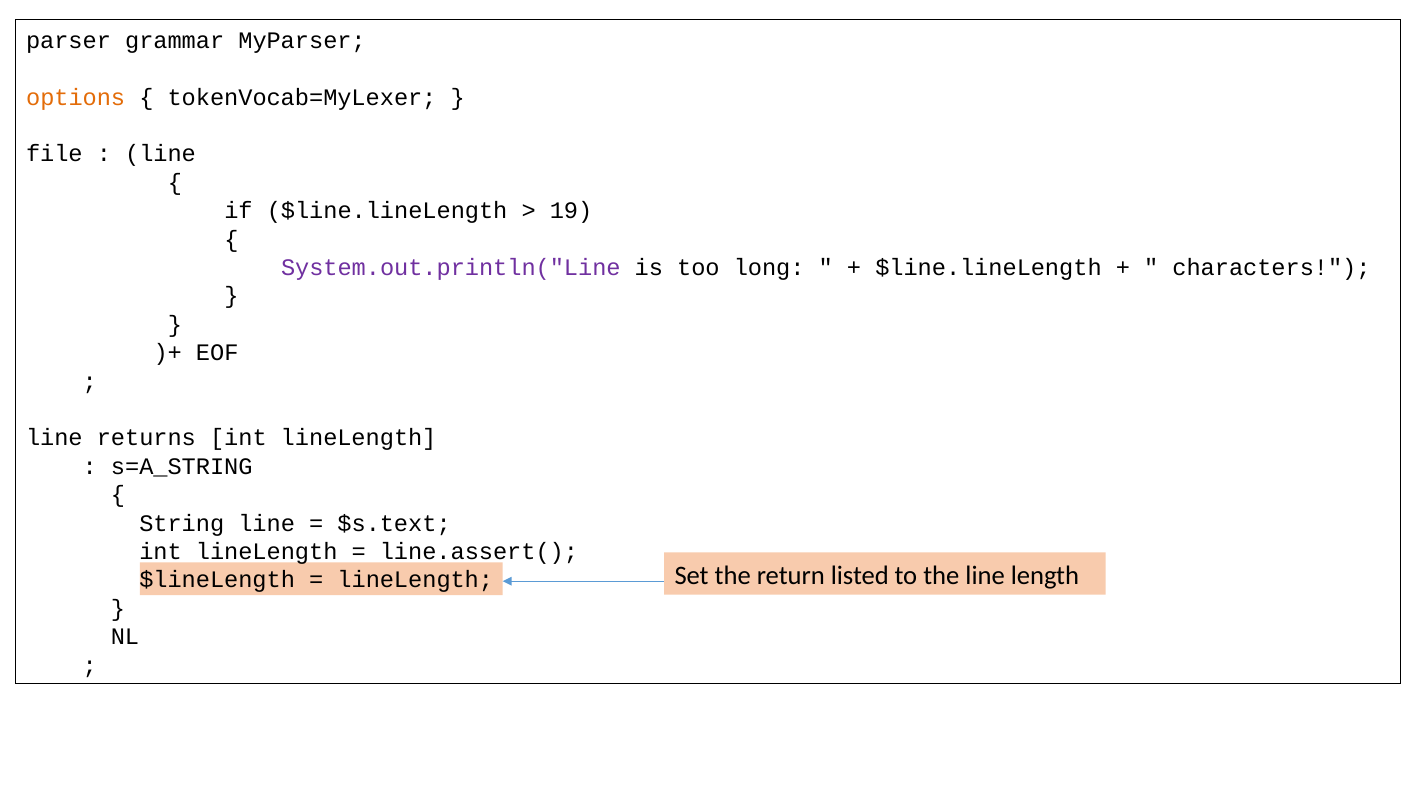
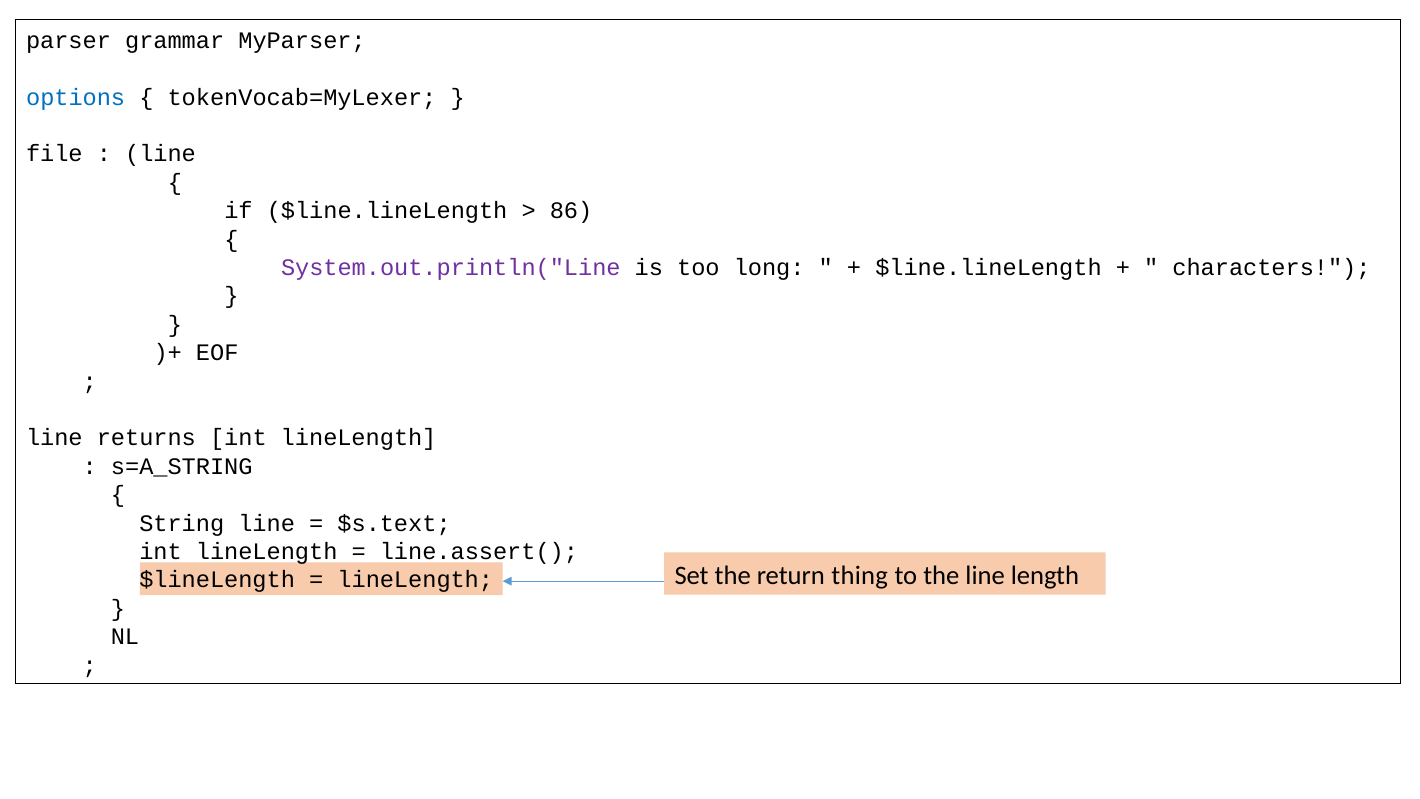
options colour: orange -> blue
19: 19 -> 86
listed: listed -> thing
